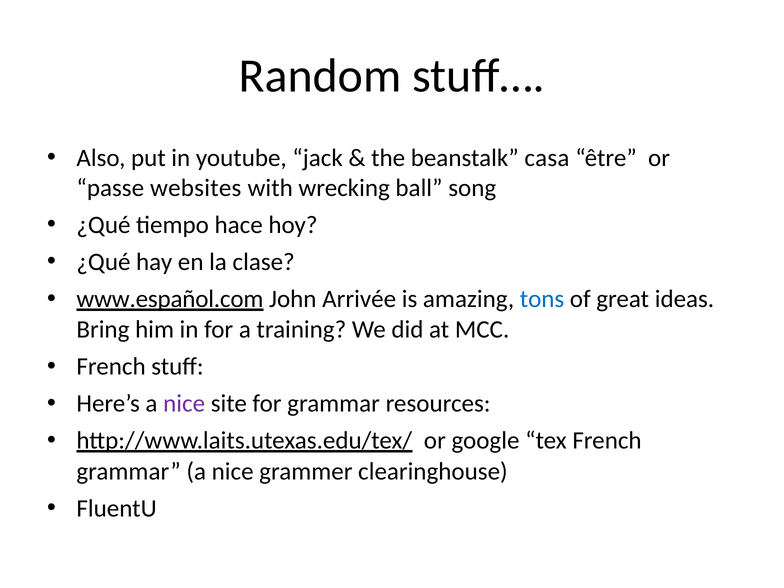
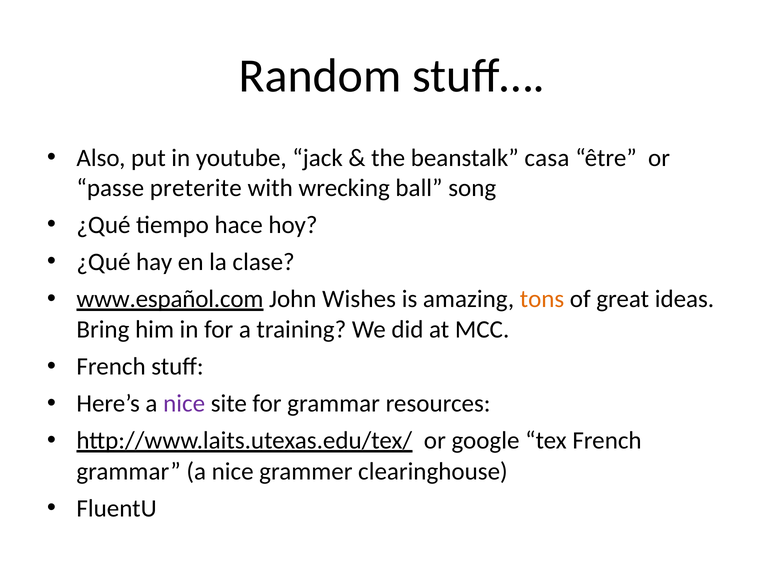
websites: websites -> preterite
Arrivée: Arrivée -> Wishes
tons colour: blue -> orange
